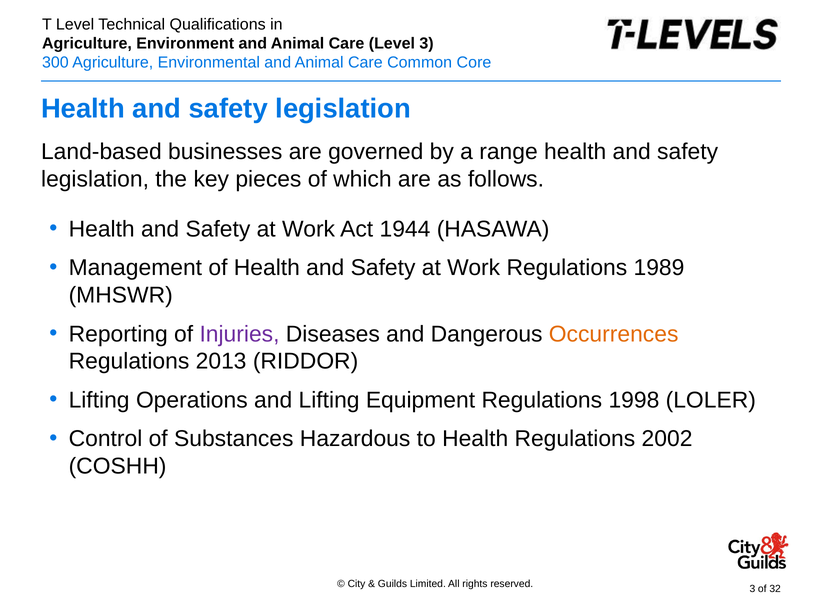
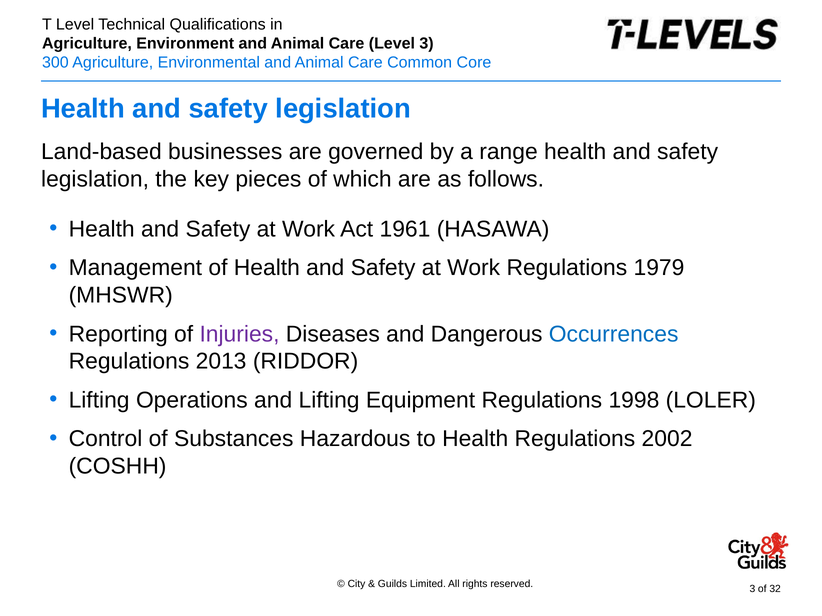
1944: 1944 -> 1961
1989: 1989 -> 1979
Occurrences colour: orange -> blue
